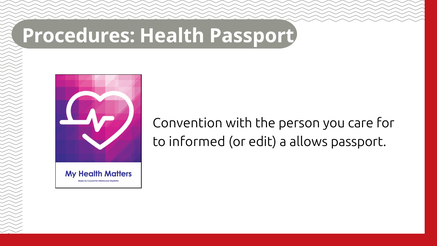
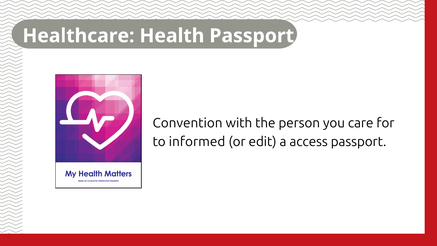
Procedures: Procedures -> Healthcare
allows: allows -> access
